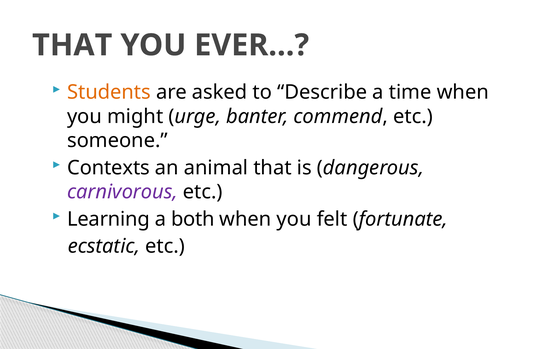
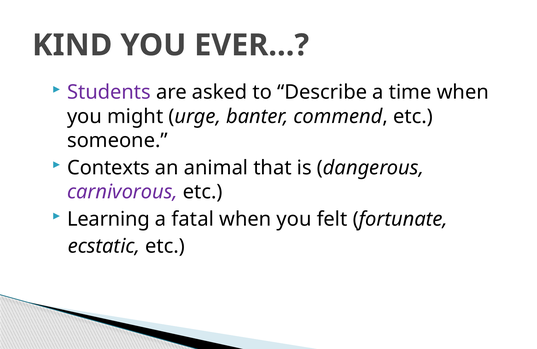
THAT at (72, 45): THAT -> KIND
Students colour: orange -> purple
both: both -> fatal
